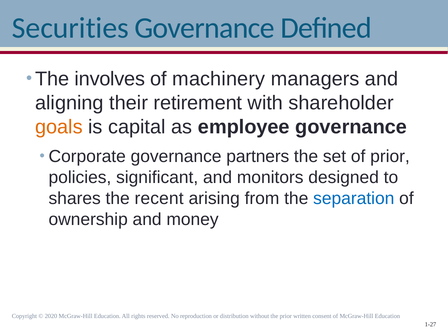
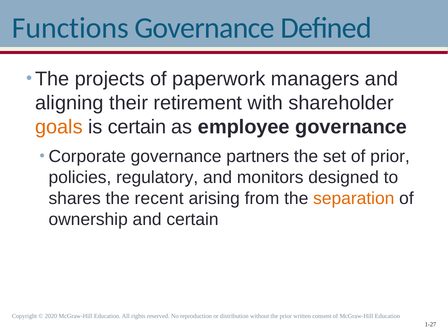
Securities: Securities -> Functions
involves: involves -> projects
machinery: machinery -> paperwork
is capital: capital -> certain
significant: significant -> regulatory
separation colour: blue -> orange
and money: money -> certain
